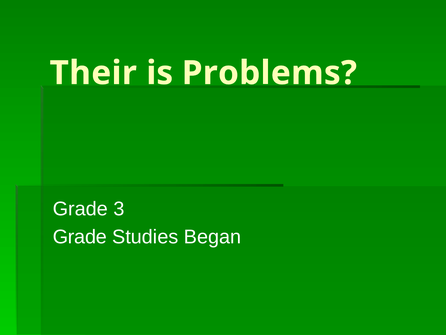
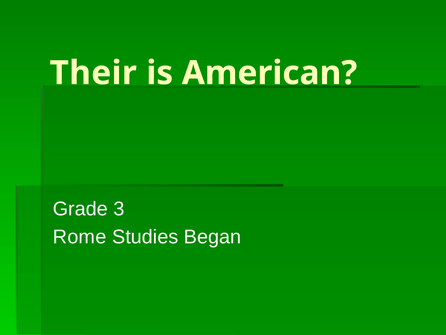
Problems: Problems -> American
Grade at (80, 237): Grade -> Rome
